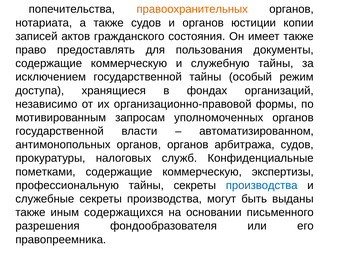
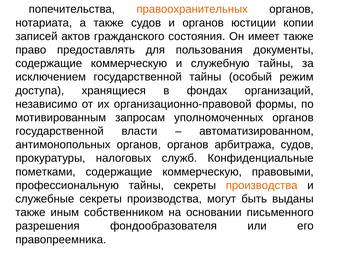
экспертизы: экспертизы -> правовыми
производства at (262, 186) colour: blue -> orange
содержащихся: содержащихся -> собственником
